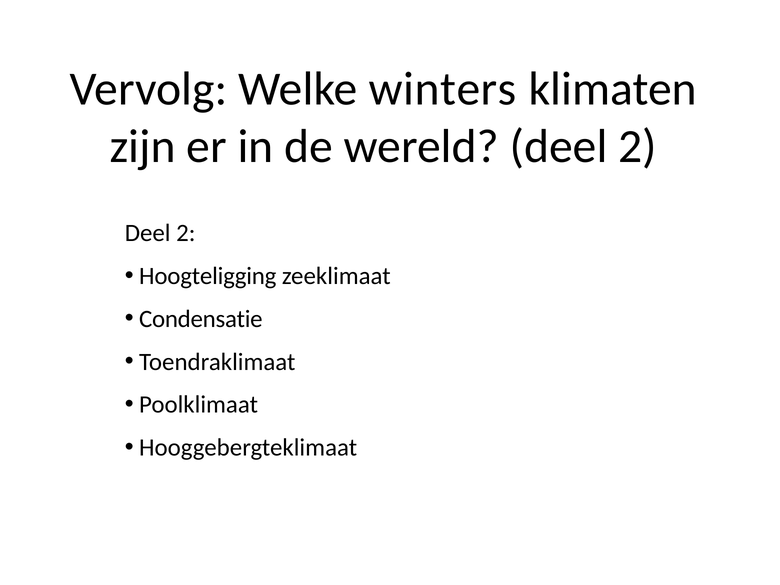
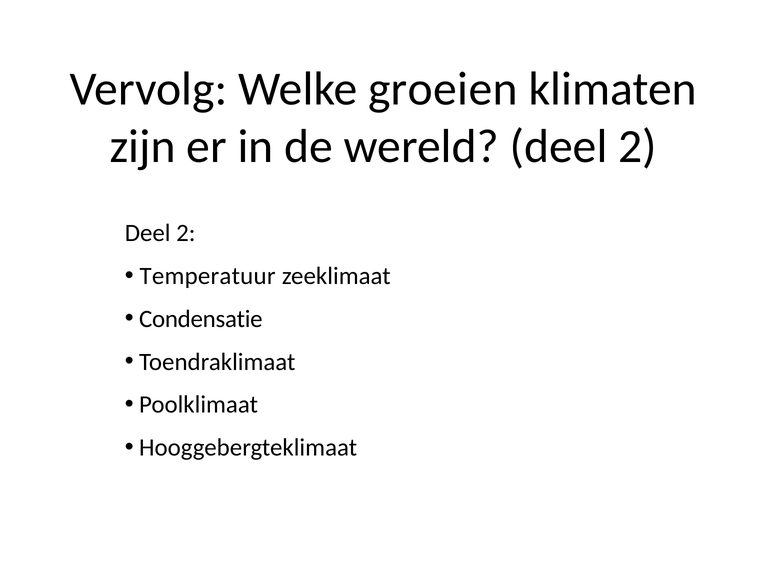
winters: winters -> groeien
Hoogteligging: Hoogteligging -> Temperatuur
